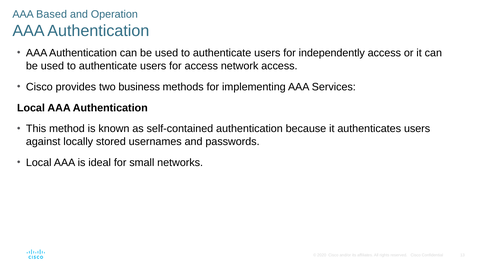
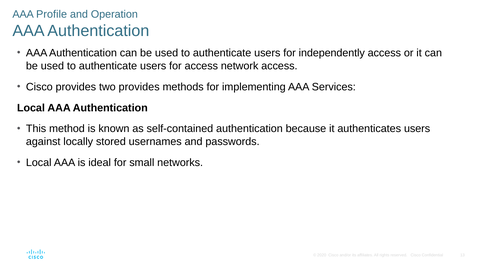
Based: Based -> Profile
two business: business -> provides
